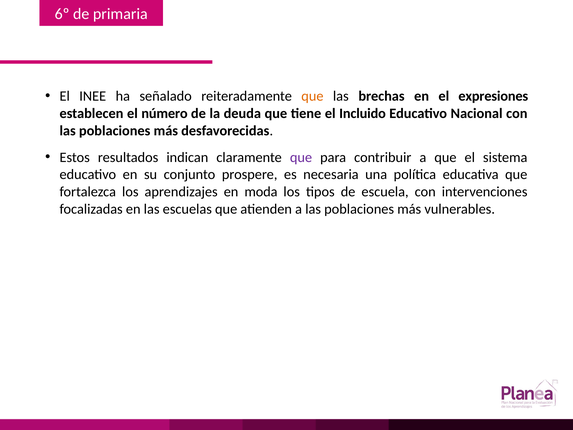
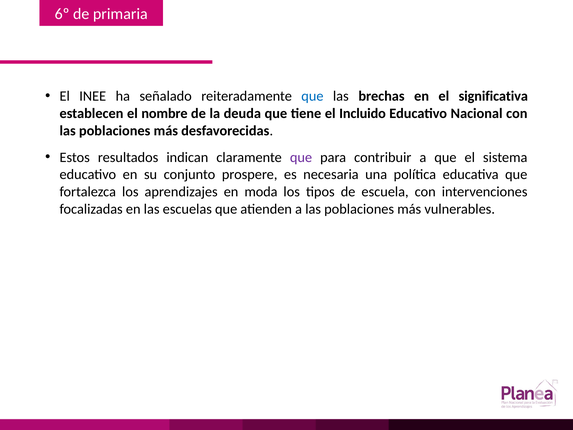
que at (312, 96) colour: orange -> blue
expresiones: expresiones -> significativa
número: número -> nombre
